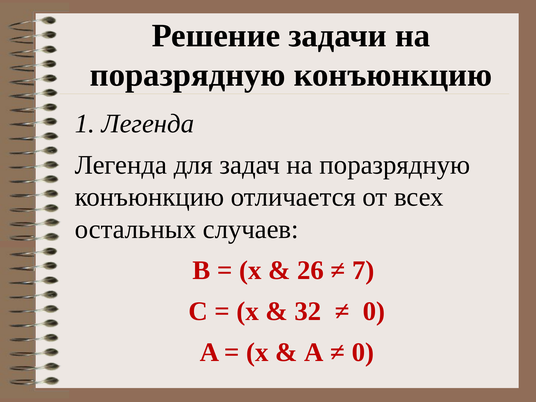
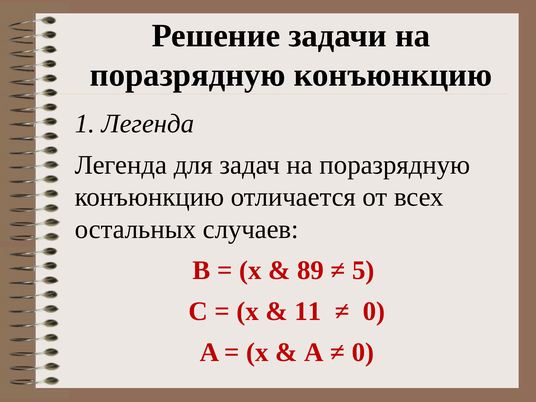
26: 26 -> 89
7: 7 -> 5
32: 32 -> 11
